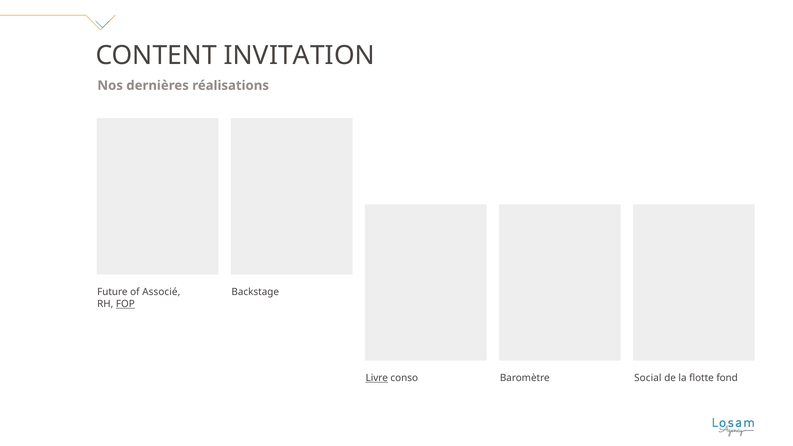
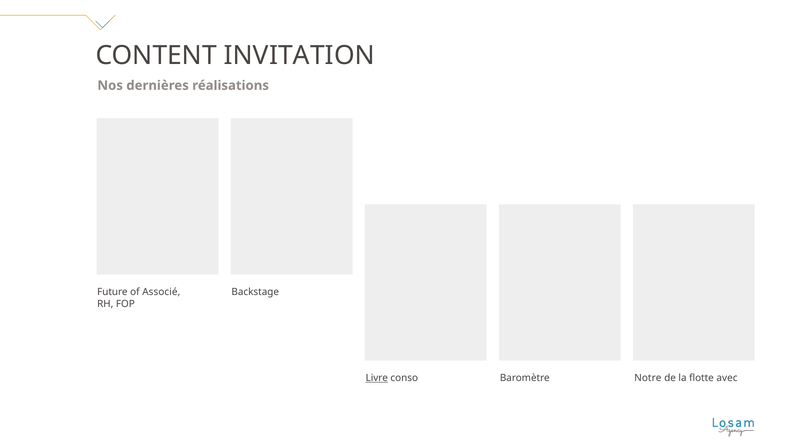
FOP underline: present -> none
Social: Social -> Notre
fond: fond -> avec
